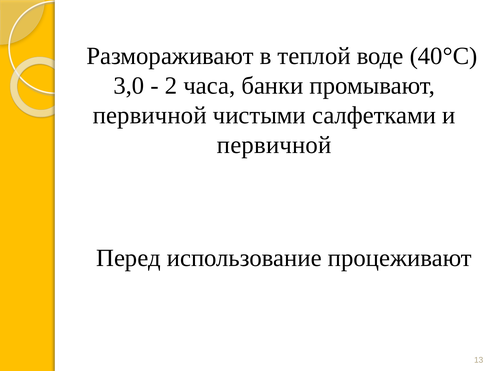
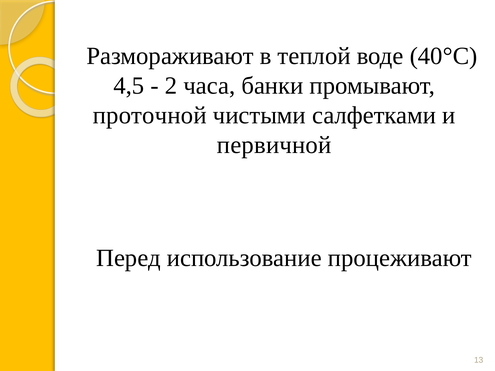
3,0: 3,0 -> 4,5
первичной at (150, 116): первичной -> проточной
